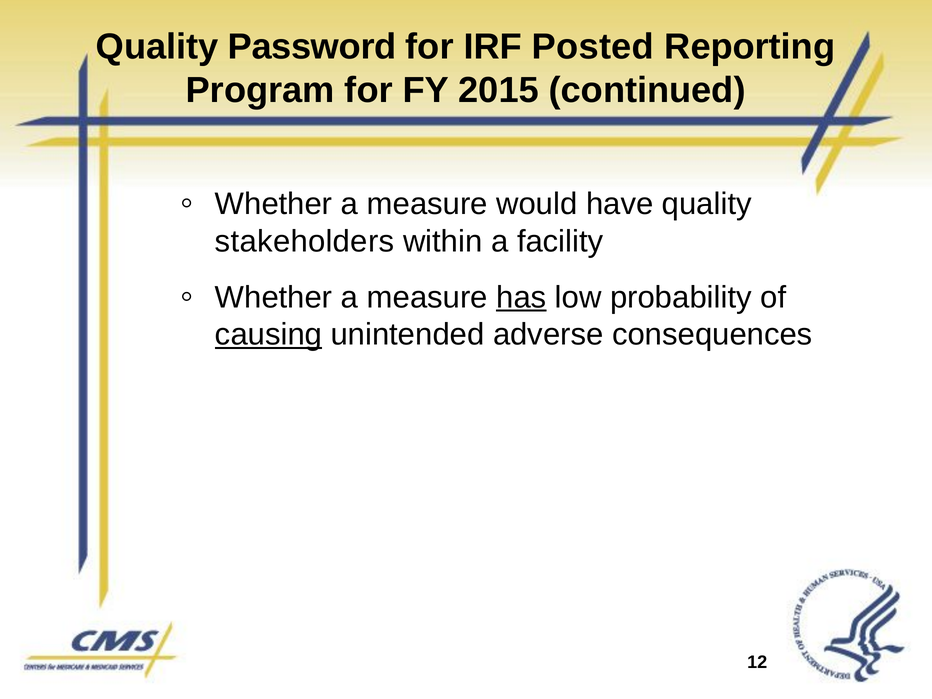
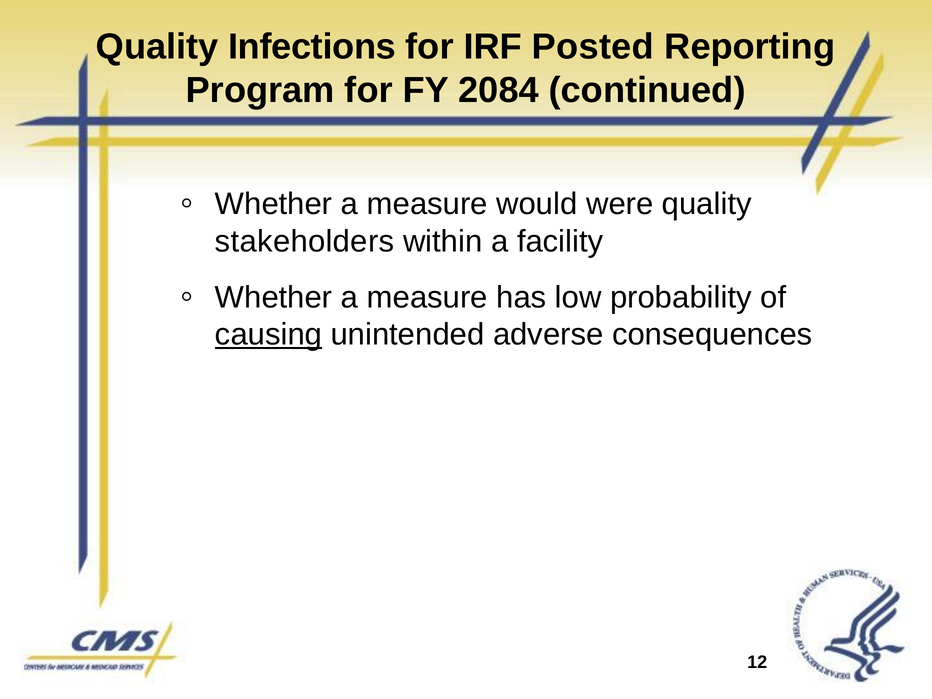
Password: Password -> Infections
2015: 2015 -> 2084
have: have -> were
has underline: present -> none
